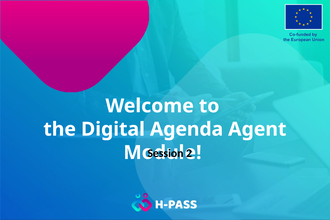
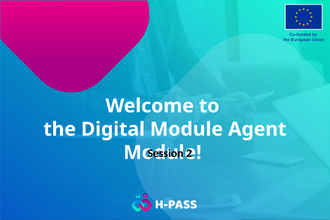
Digital Agenda: Agenda -> Module
